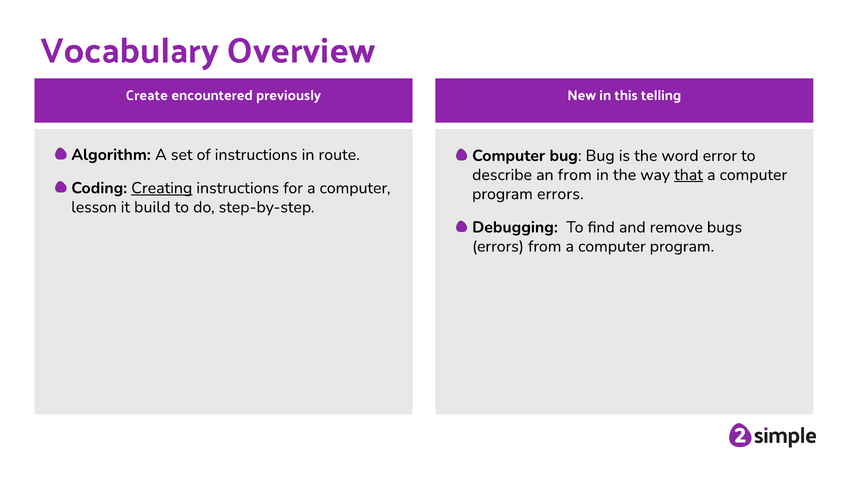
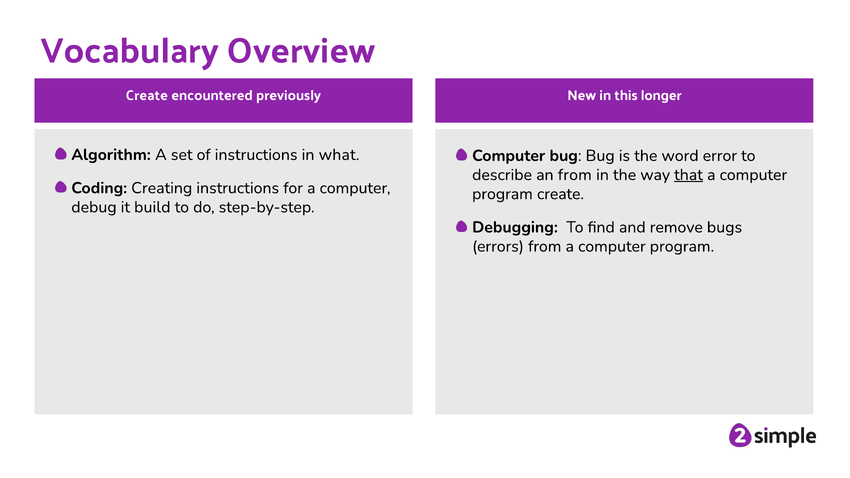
telling: telling -> longer
route: route -> what
Creating underline: present -> none
program errors: errors -> create
lesson: lesson -> debug
